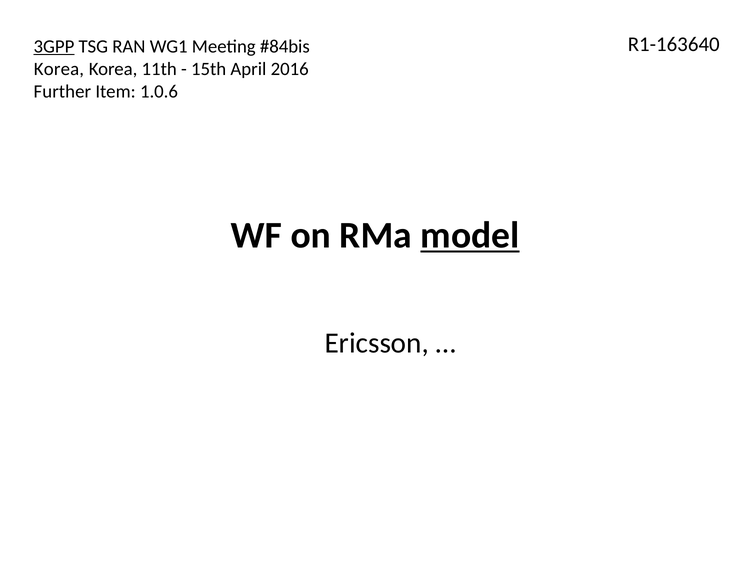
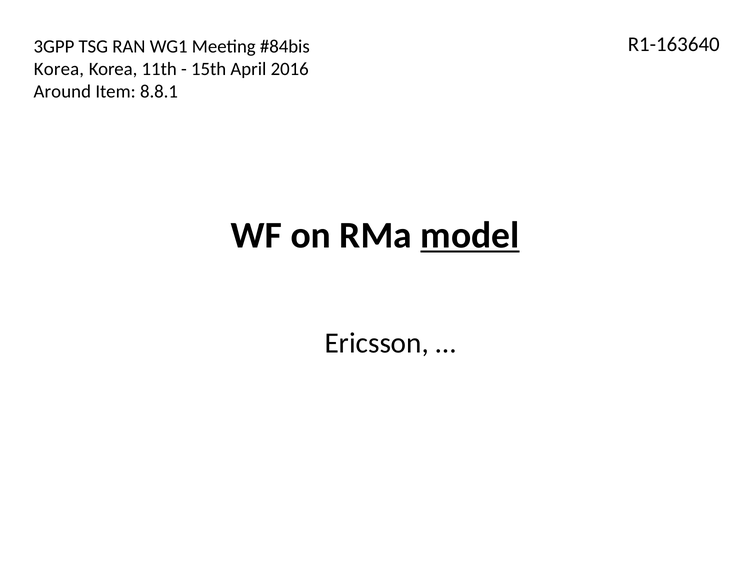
3GPP underline: present -> none
Further: Further -> Around
1.0.6: 1.0.6 -> 8.8.1
